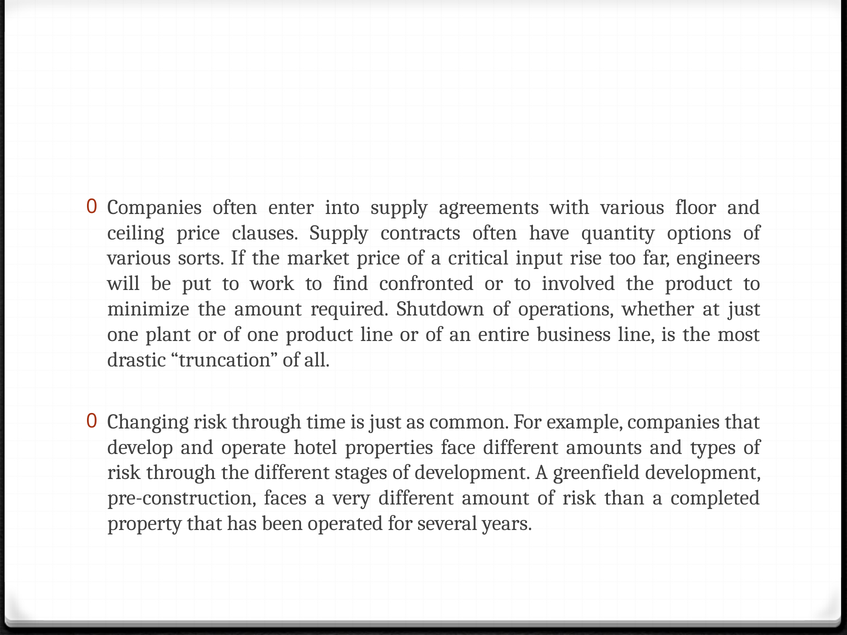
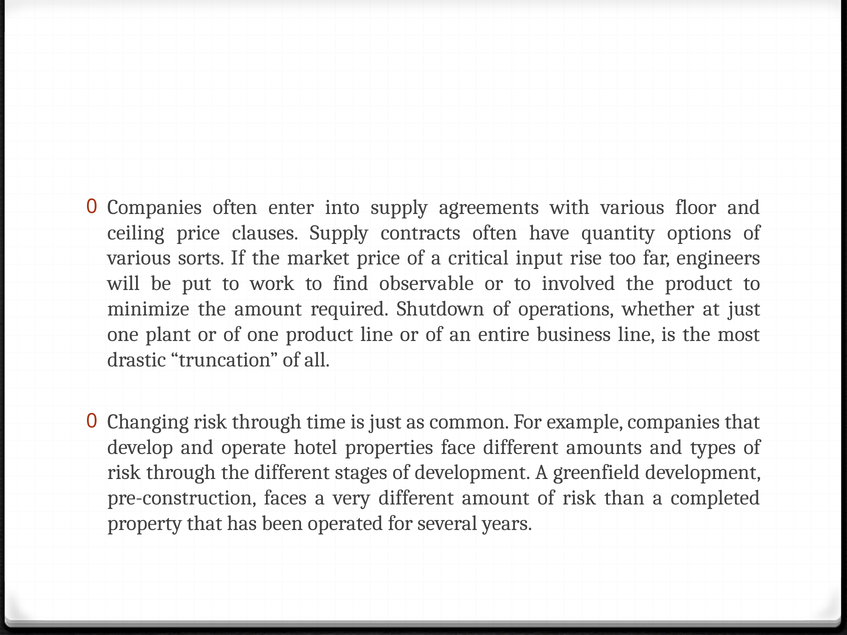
confronted: confronted -> observable
